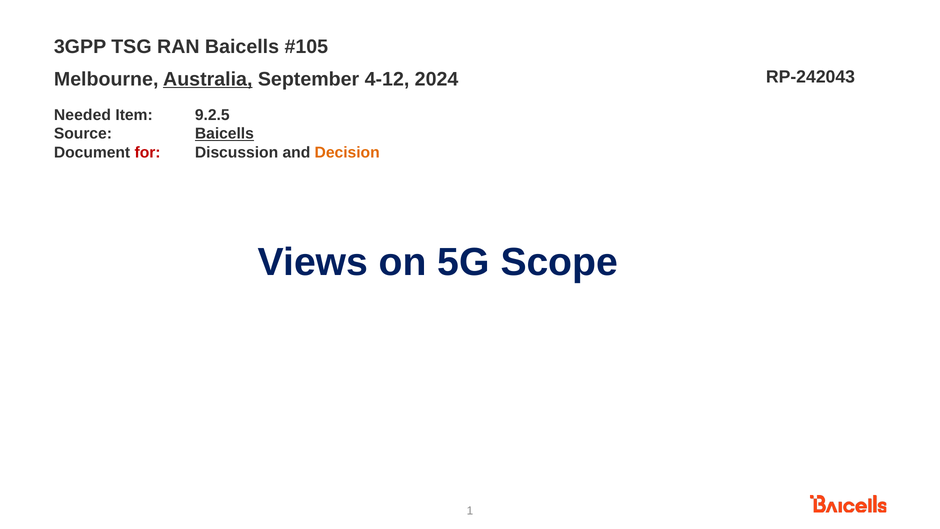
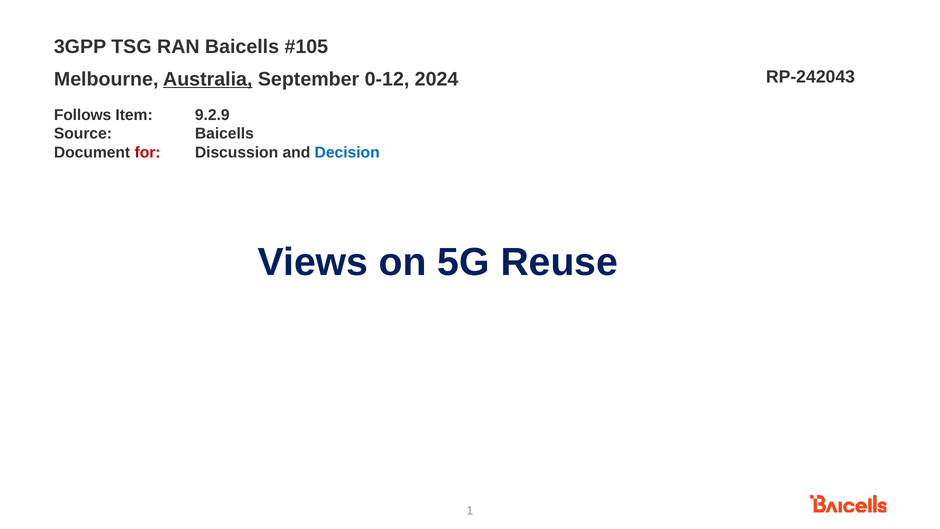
4-12: 4-12 -> 0-12
Needed: Needed -> Follows
9.2.5: 9.2.5 -> 9.2.9
Baicells at (224, 134) underline: present -> none
Decision colour: orange -> blue
Scope: Scope -> Reuse
